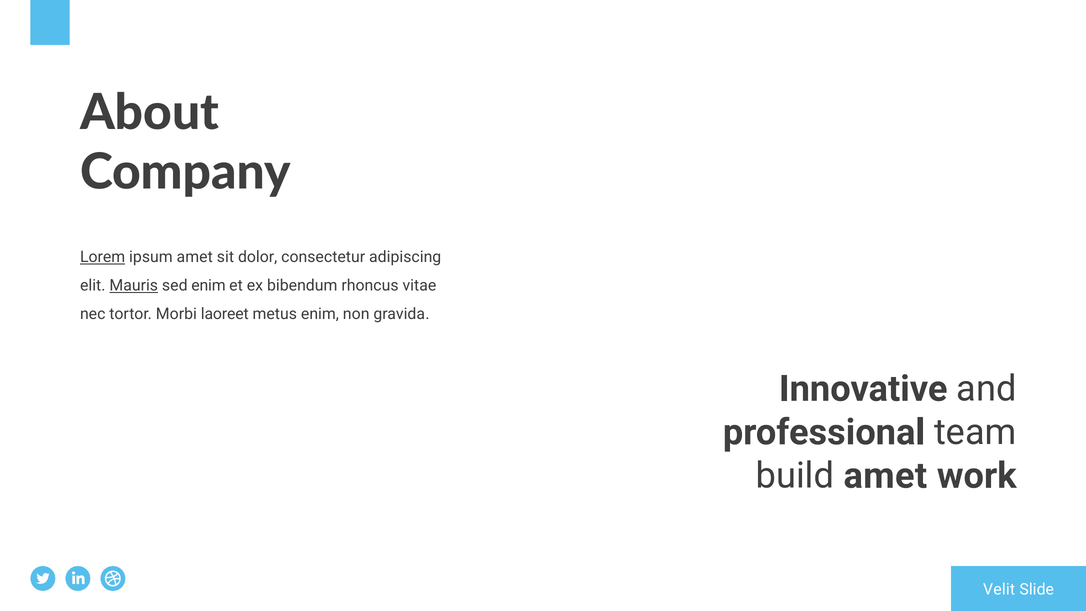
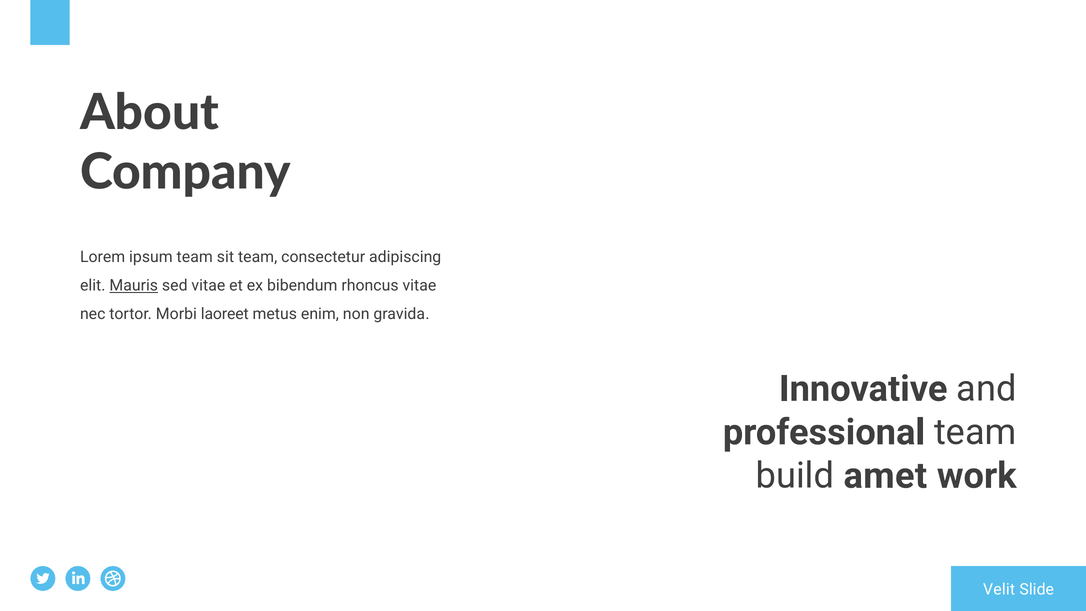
Lorem underline: present -> none
ipsum amet: amet -> team
sit dolor: dolor -> team
sed enim: enim -> vitae
